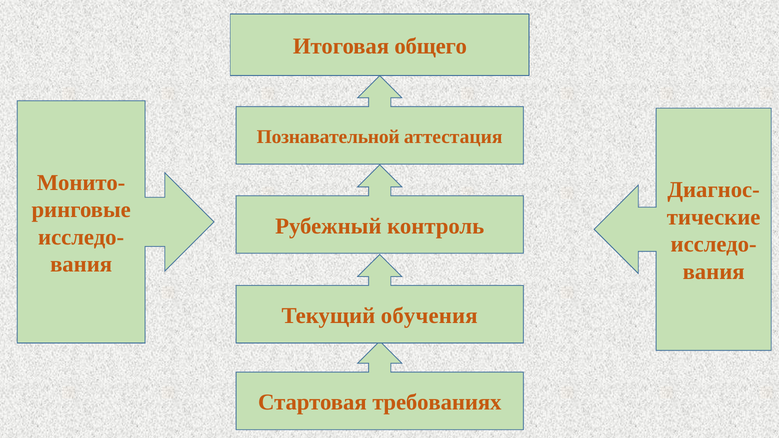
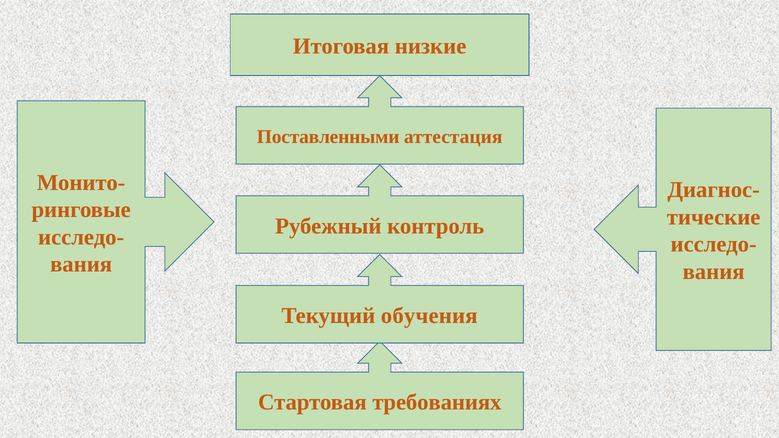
общего: общего -> низкие
Познавательной: Познавательной -> Поставленными
